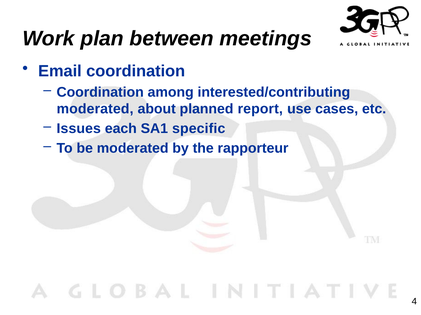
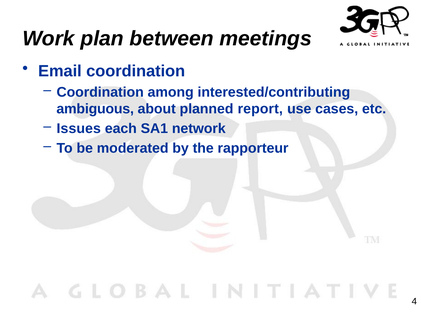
moderated at (95, 109): moderated -> ambiguous
specific: specific -> network
